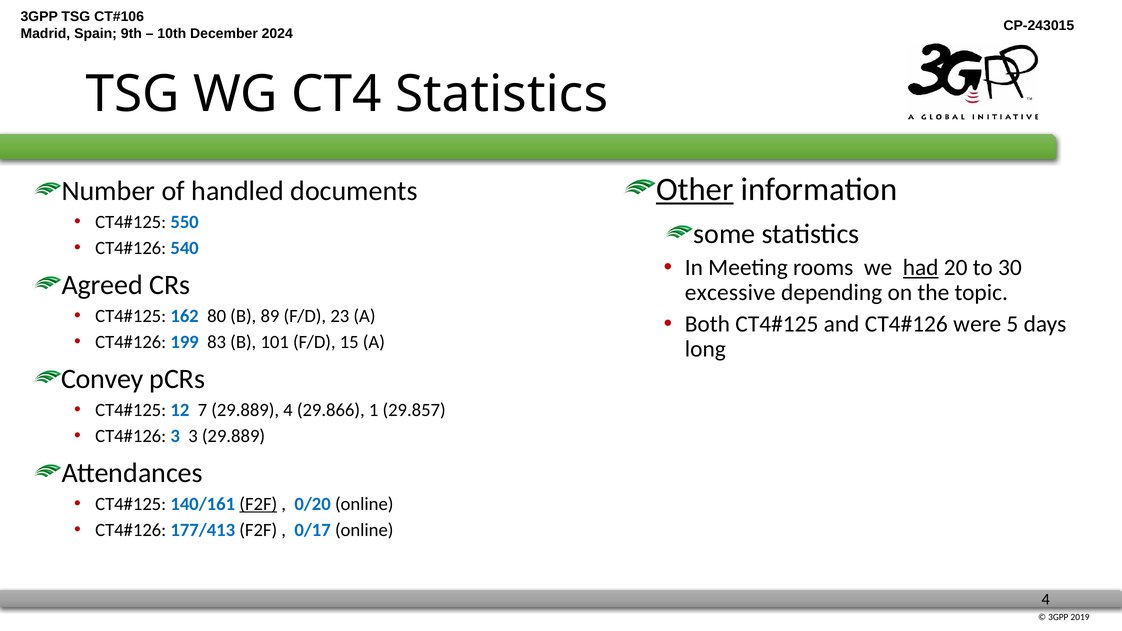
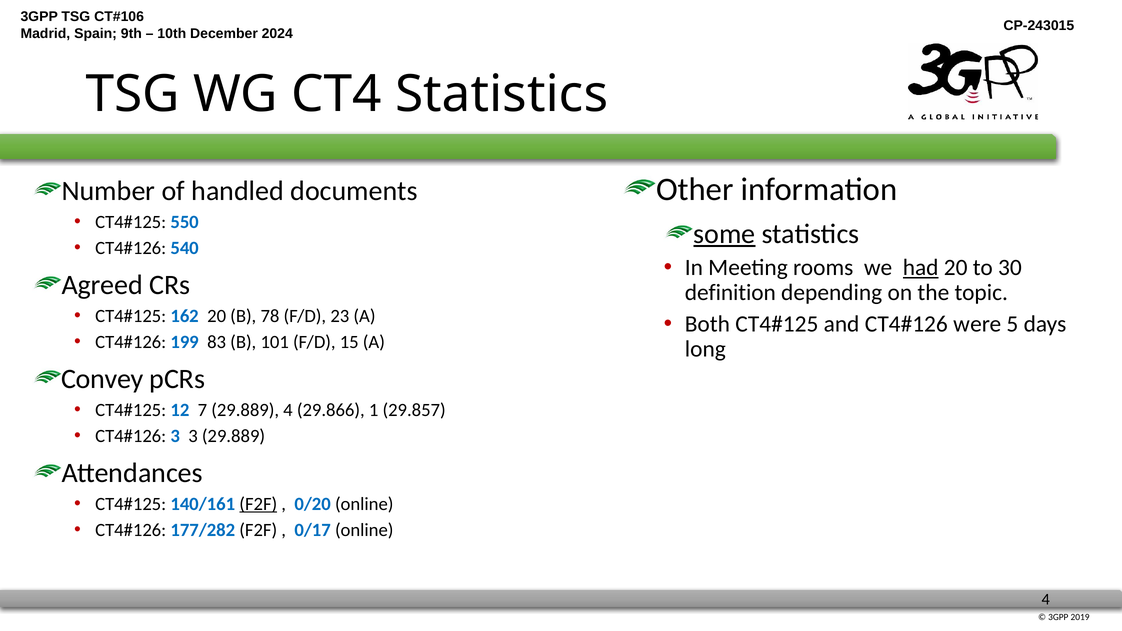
Other underline: present -> none
some underline: none -> present
excessive: excessive -> definition
162 80: 80 -> 20
89: 89 -> 78
177/413: 177/413 -> 177/282
